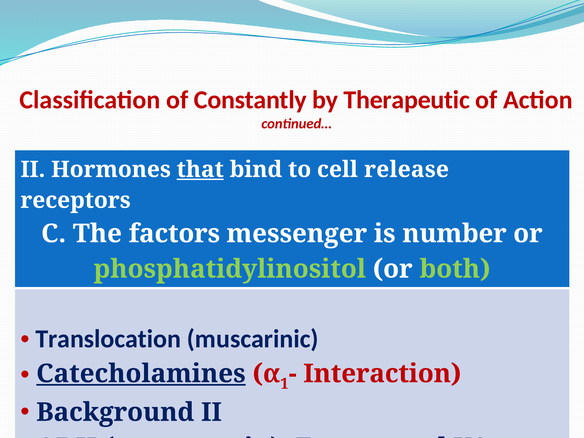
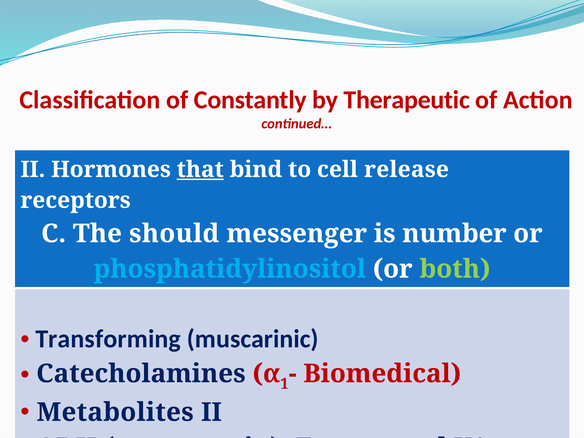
factors: factors -> should
phosphatidylinositol colour: light green -> light blue
Translocation: Translocation -> Transforming
Catecholamines underline: present -> none
Interaction: Interaction -> Biomedical
Background: Background -> Metabolites
